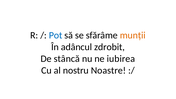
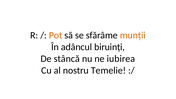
Pot colour: blue -> orange
zdrobit: zdrobit -> biruinți
Noastre: Noastre -> Temelie
